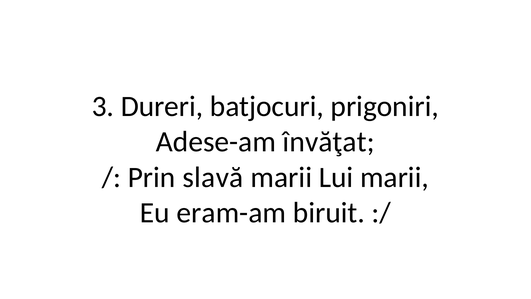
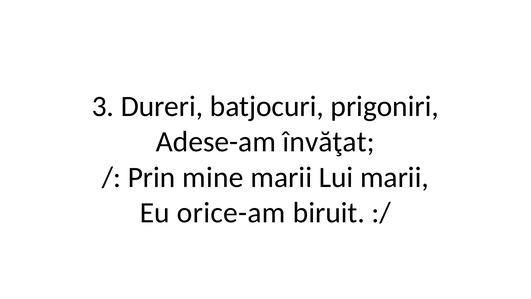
slavă: slavă -> mine
eram-am: eram-am -> orice-am
